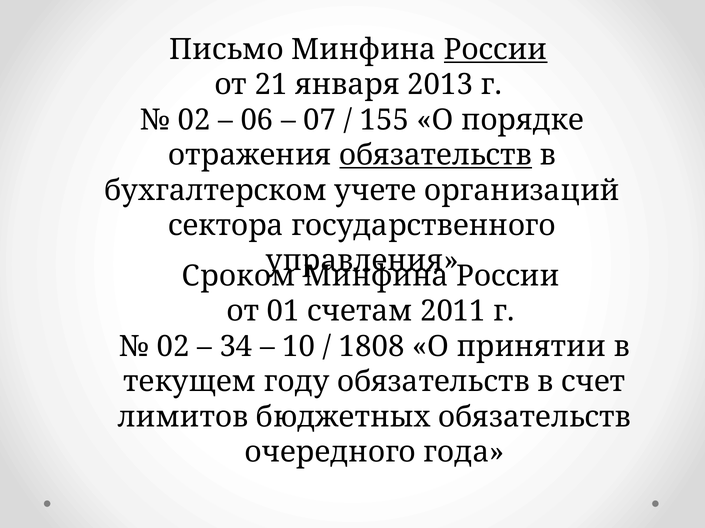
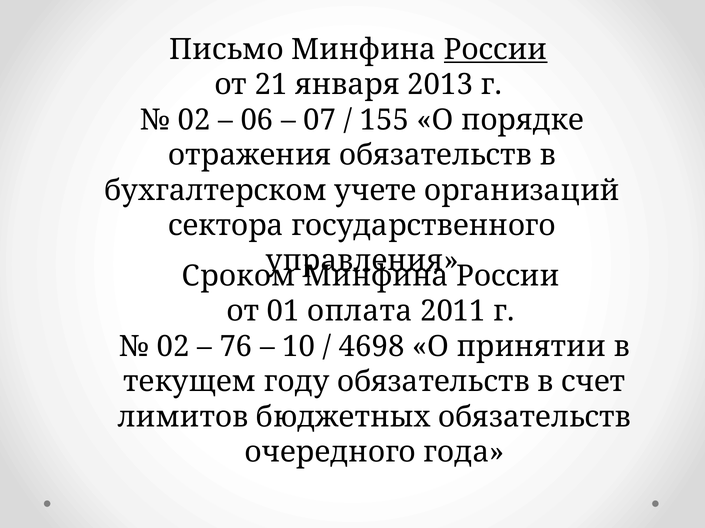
обязательств at (436, 155) underline: present -> none
счетам: счетам -> оплата
34: 34 -> 76
1808: 1808 -> 4698
